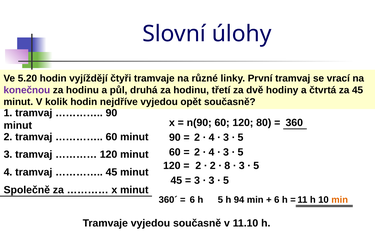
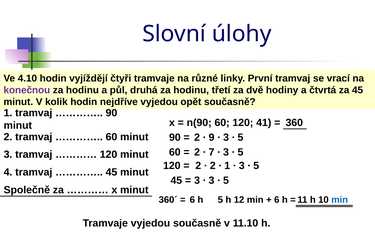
5.20: 5.20 -> 4.10
80: 80 -> 41
4 at (212, 138): 4 -> 9
4 at (212, 152): 4 -> 7
8 at (227, 166): 8 -> 1
94: 94 -> 12
min at (340, 200) colour: orange -> blue
